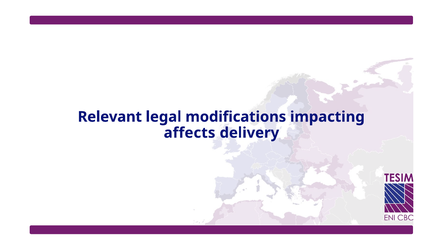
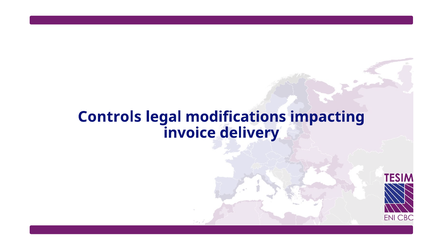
Relevant: Relevant -> Controls
affects: affects -> invoice
